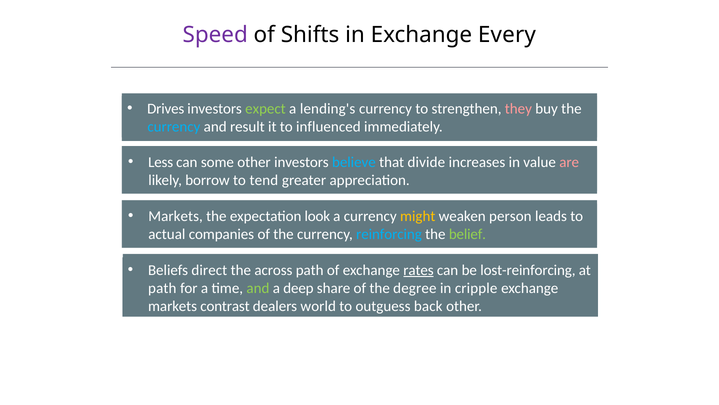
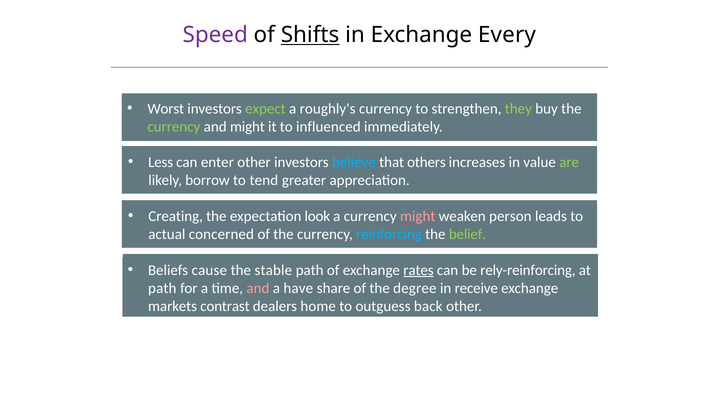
Shifts underline: none -> present
Drives: Drives -> Worst
lending's: lending's -> roughly's
they colour: pink -> light green
currency at (174, 127) colour: light blue -> light green
and result: result -> might
some: some -> enter
divide: divide -> others
are colour: pink -> light green
Markets at (176, 216): Markets -> Creating
might at (418, 216) colour: yellow -> pink
companies: companies -> concerned
direct: direct -> cause
across: across -> stable
lost-reinforcing: lost-reinforcing -> rely-reinforcing
and at (258, 288) colour: light green -> pink
deep: deep -> have
cripple: cripple -> receive
world: world -> home
